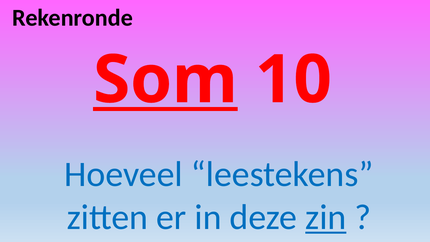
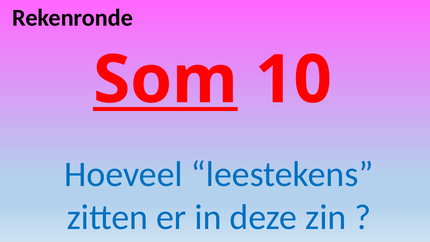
zin underline: present -> none
